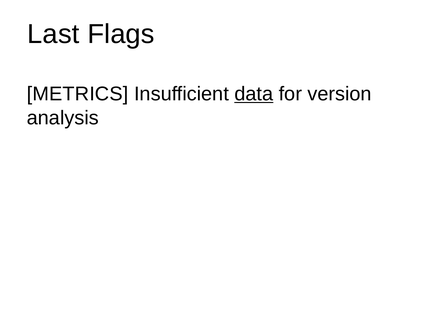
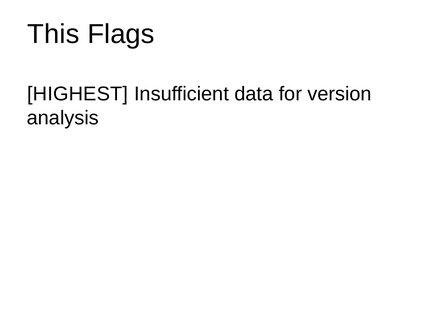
Last: Last -> This
METRICS: METRICS -> HIGHEST
data underline: present -> none
